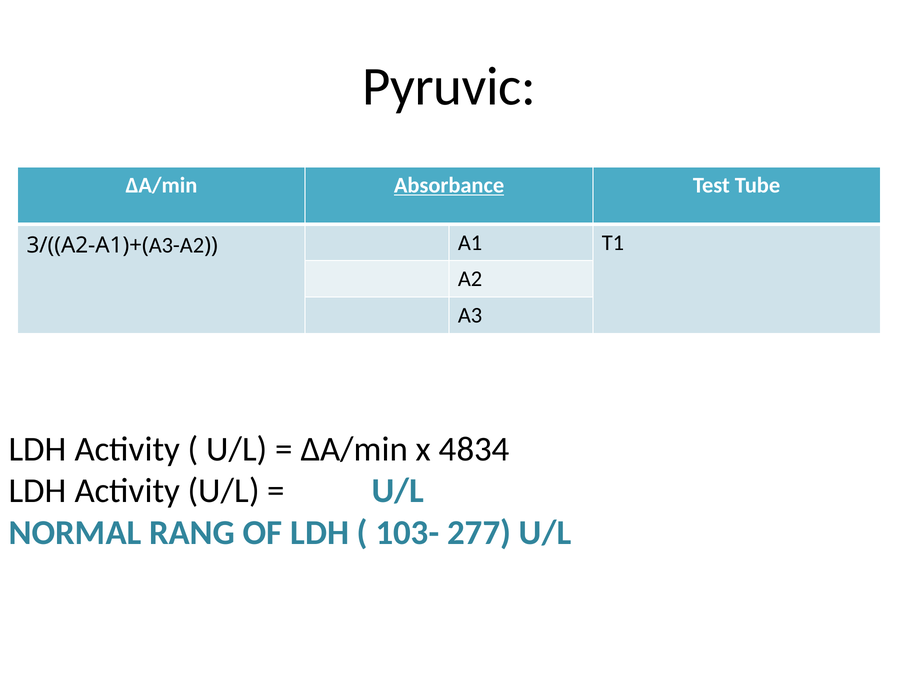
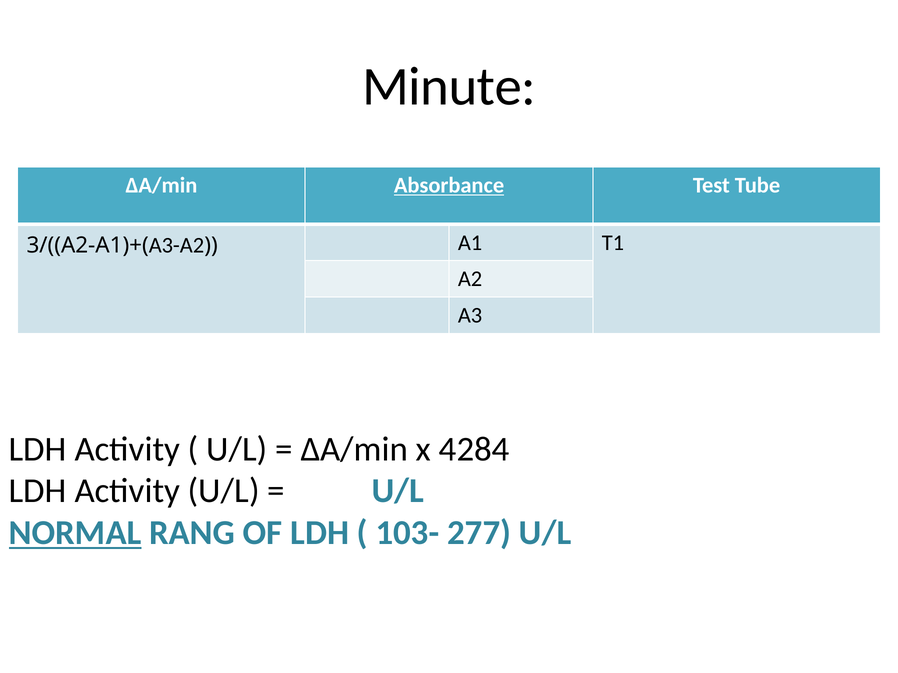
Pyruvic: Pyruvic -> Minute
4834: 4834 -> 4284
NORMAL underline: none -> present
